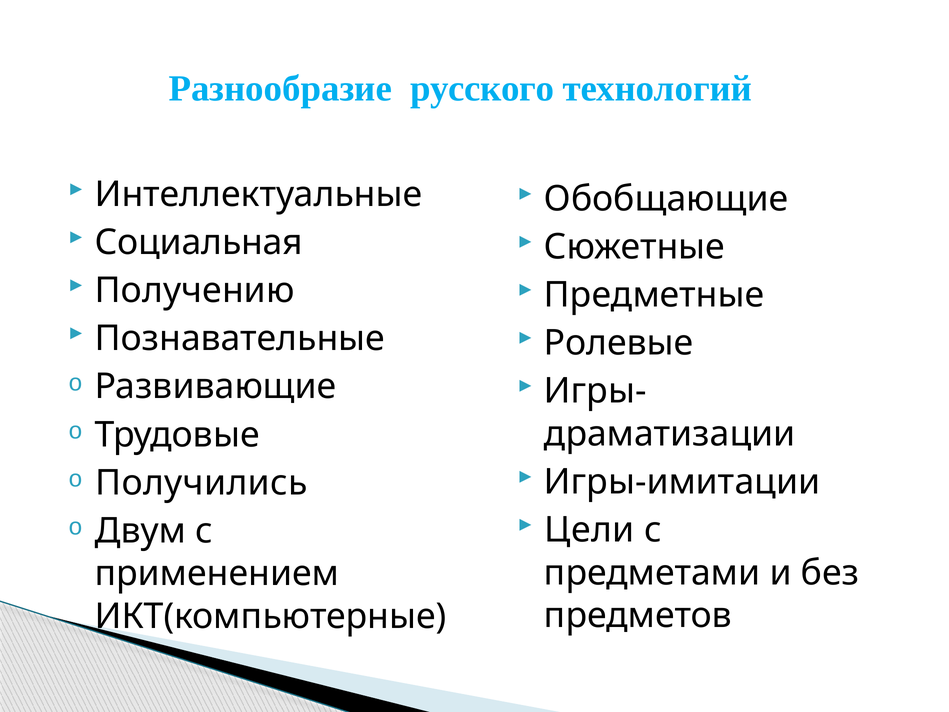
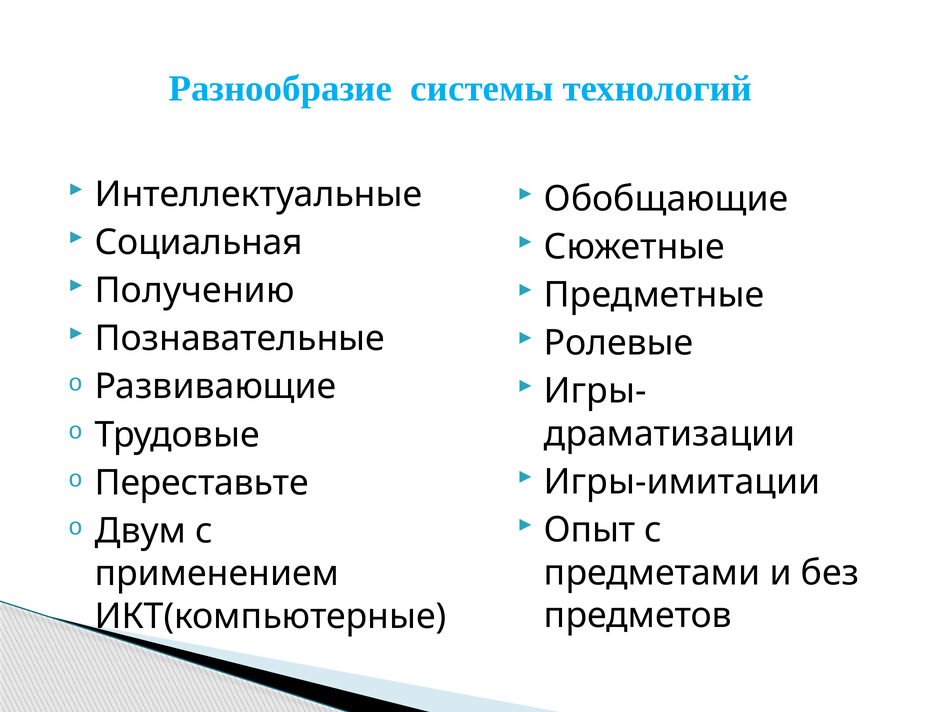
русского: русского -> системы
Получились: Получились -> Переставьте
Цели: Цели -> Опыт
